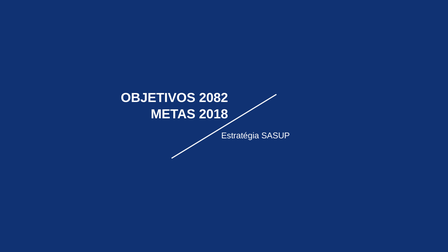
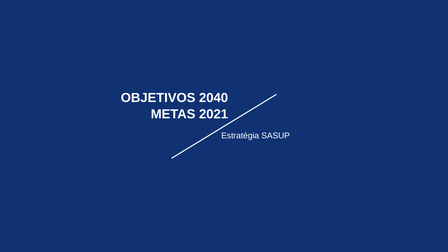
2082: 2082 -> 2040
2018: 2018 -> 2021
